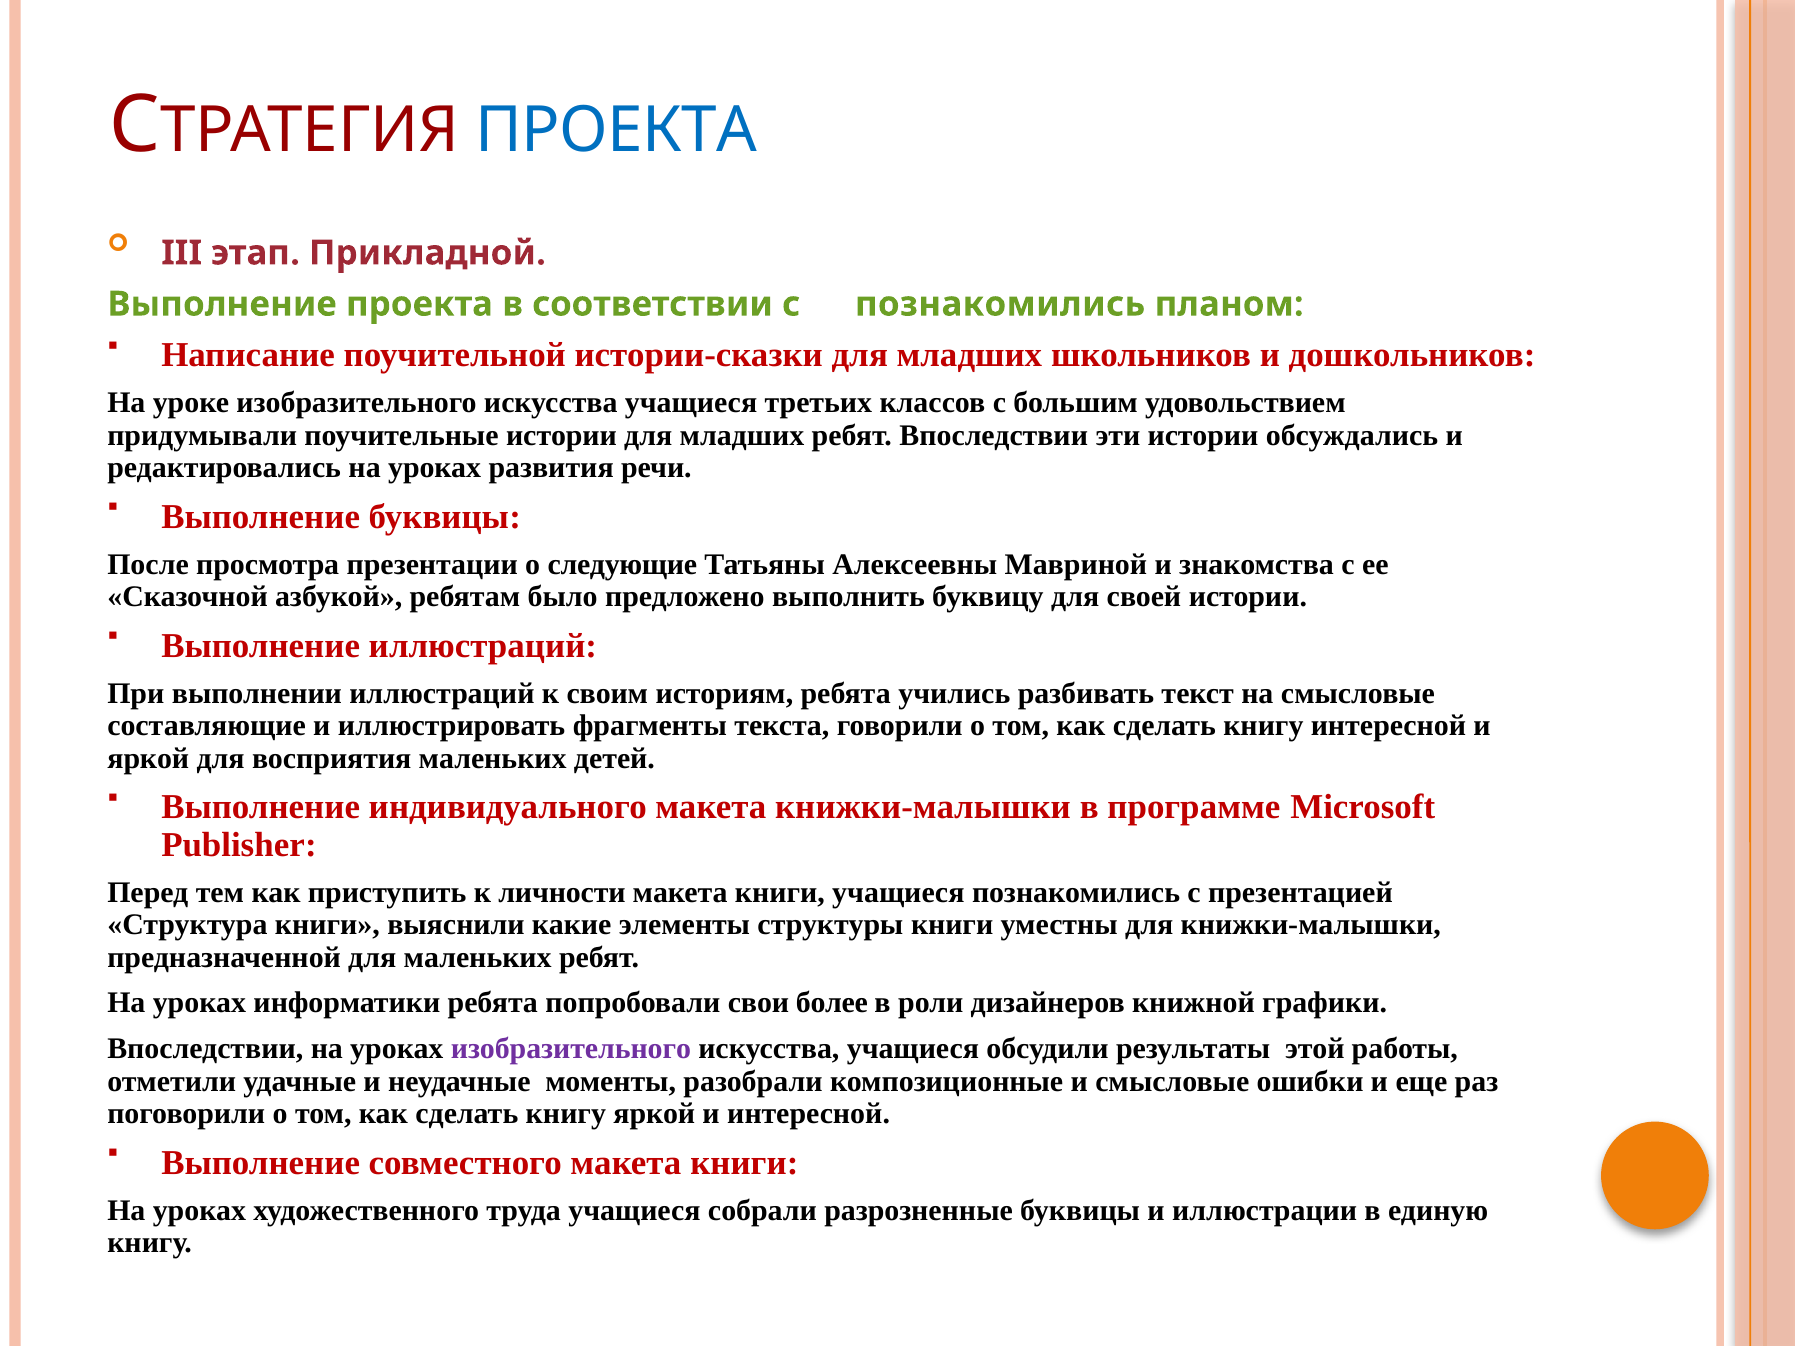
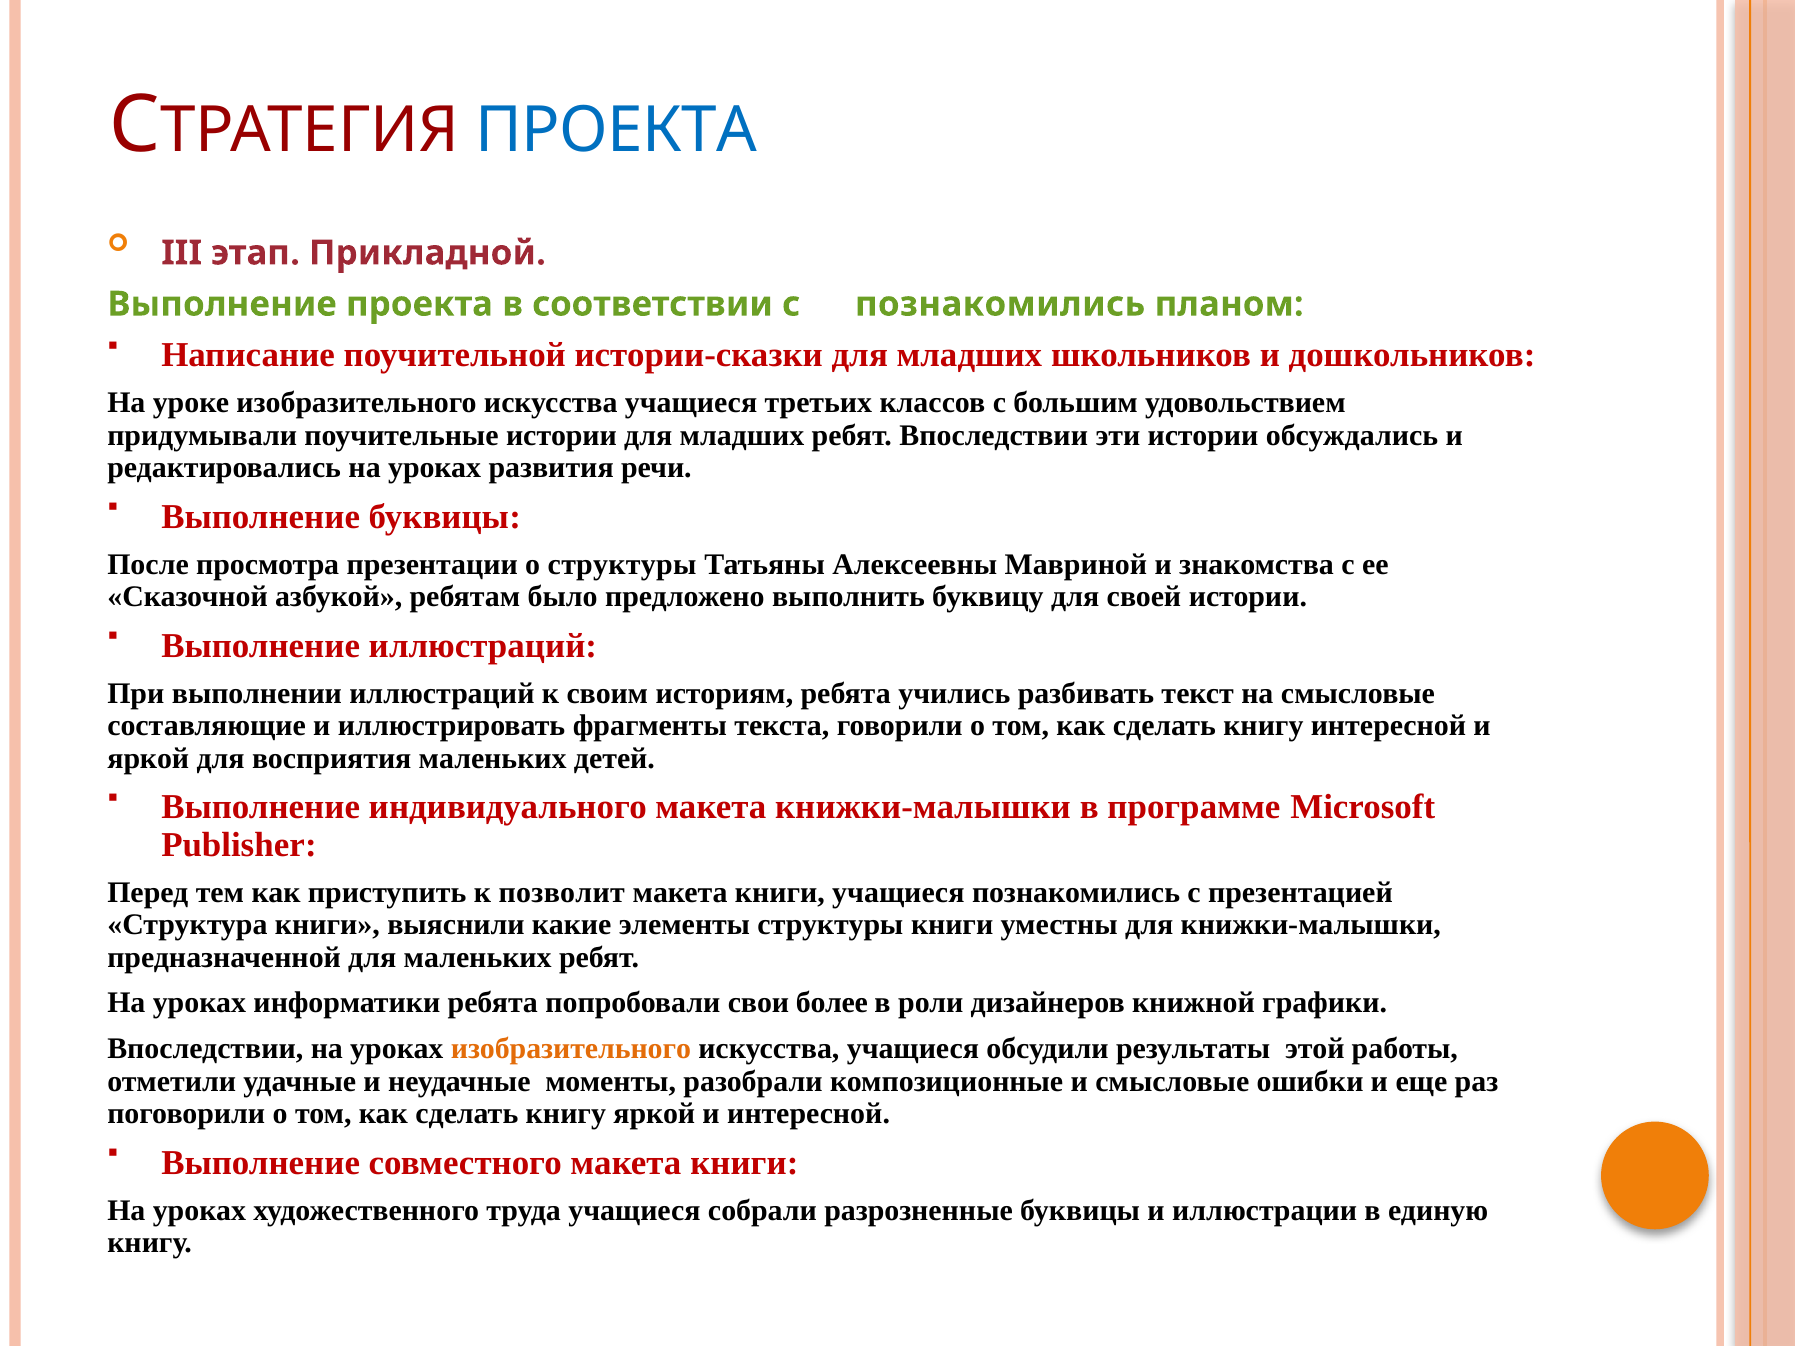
о следующие: следующие -> структуры
личности: личности -> позволит
изобразительного at (571, 1049) colour: purple -> orange
